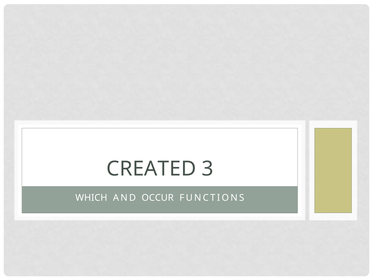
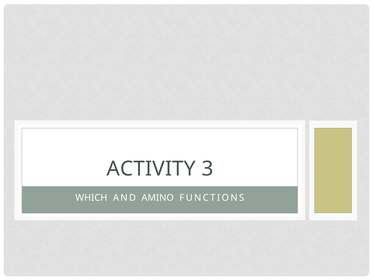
CREATED: CREATED -> ACTIVITY
OCCUR: OCCUR -> AMINO
